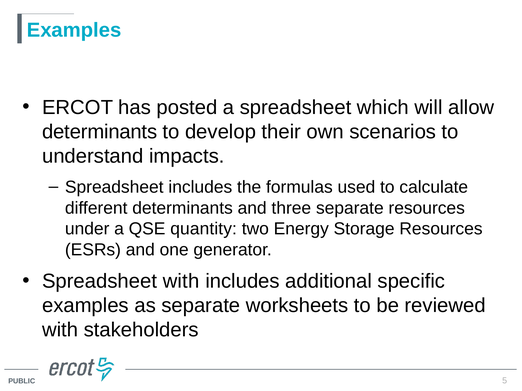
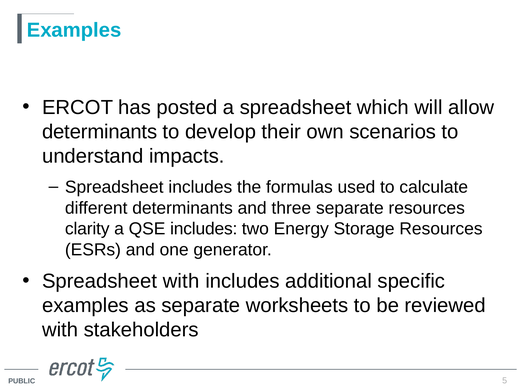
under: under -> clarity
QSE quantity: quantity -> includes
